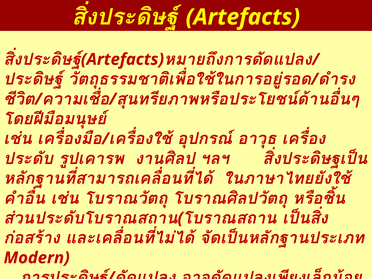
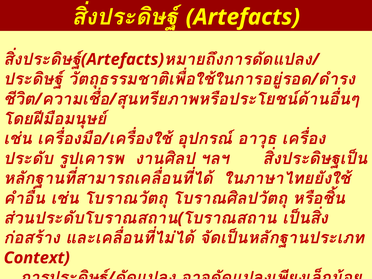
Modern: Modern -> Context
